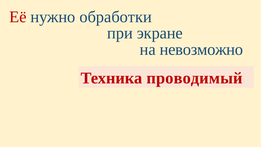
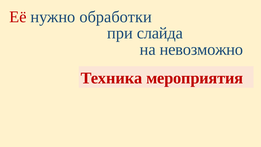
экране: экране -> слайда
проводимый: проводимый -> мероприятия
